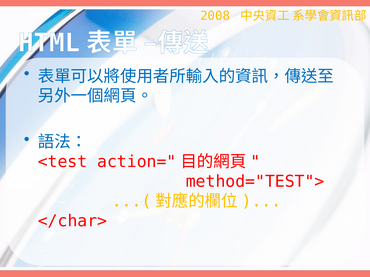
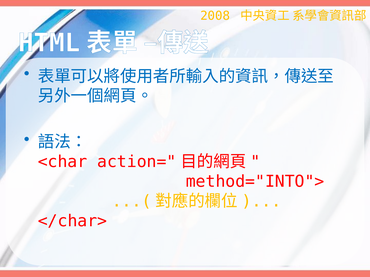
<test: <test -> <char
method="TEST">: method="TEST"> -> method="INTO">
